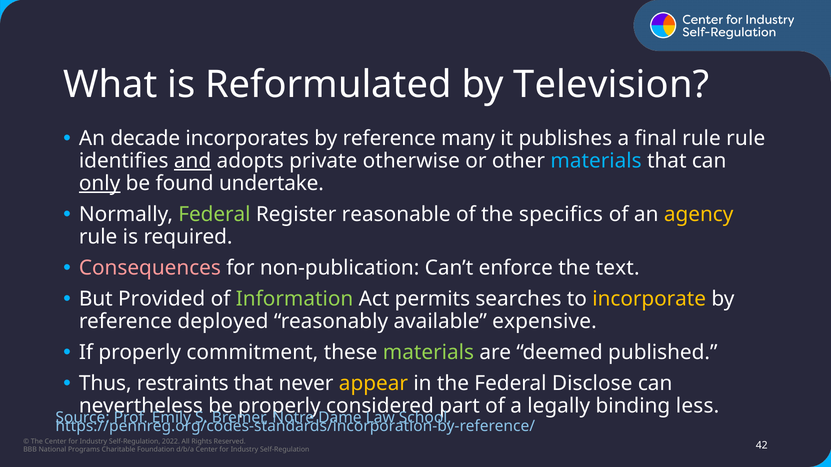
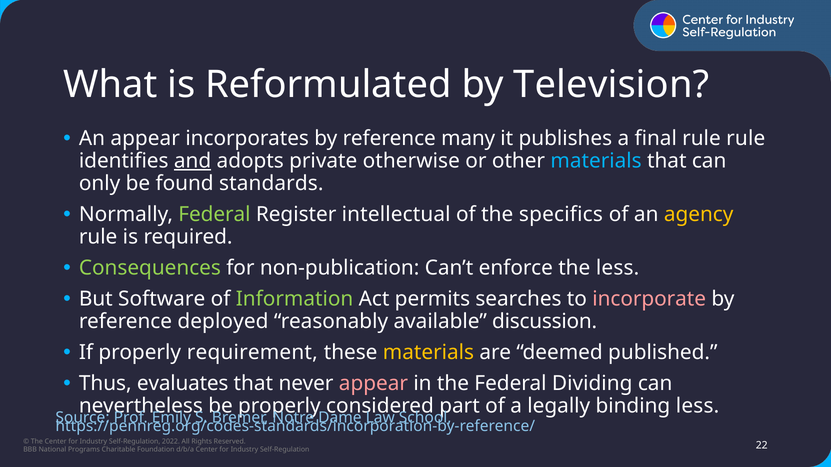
An decade: decade -> appear
only underline: present -> none
undertake: undertake -> standards
reasonable: reasonable -> intellectual
Consequences colour: pink -> light green
the text: text -> less
Provided: Provided -> Software
incorporate colour: yellow -> pink
expensive: expensive -> discussion
commitment: commitment -> requirement
materials at (428, 353) colour: light green -> yellow
restraints: restraints -> evaluates
appear at (373, 384) colour: yellow -> pink
Disclose: Disclose -> Dividing
42: 42 -> 22
